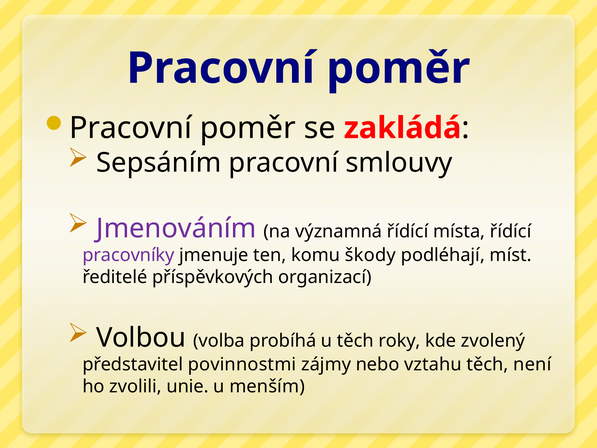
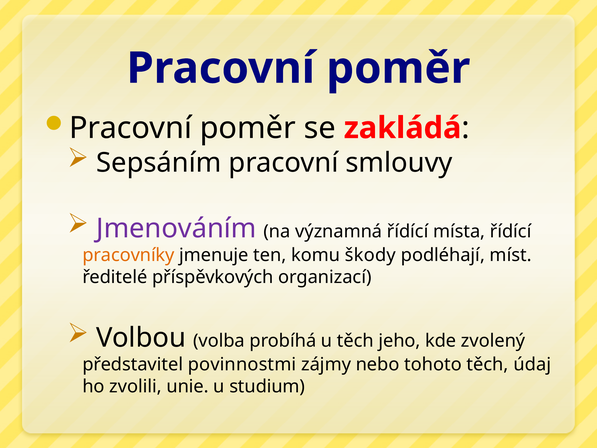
pracovníky colour: purple -> orange
roky: roky -> jeho
vztahu: vztahu -> tohoto
není: není -> údaj
menším: menším -> studium
